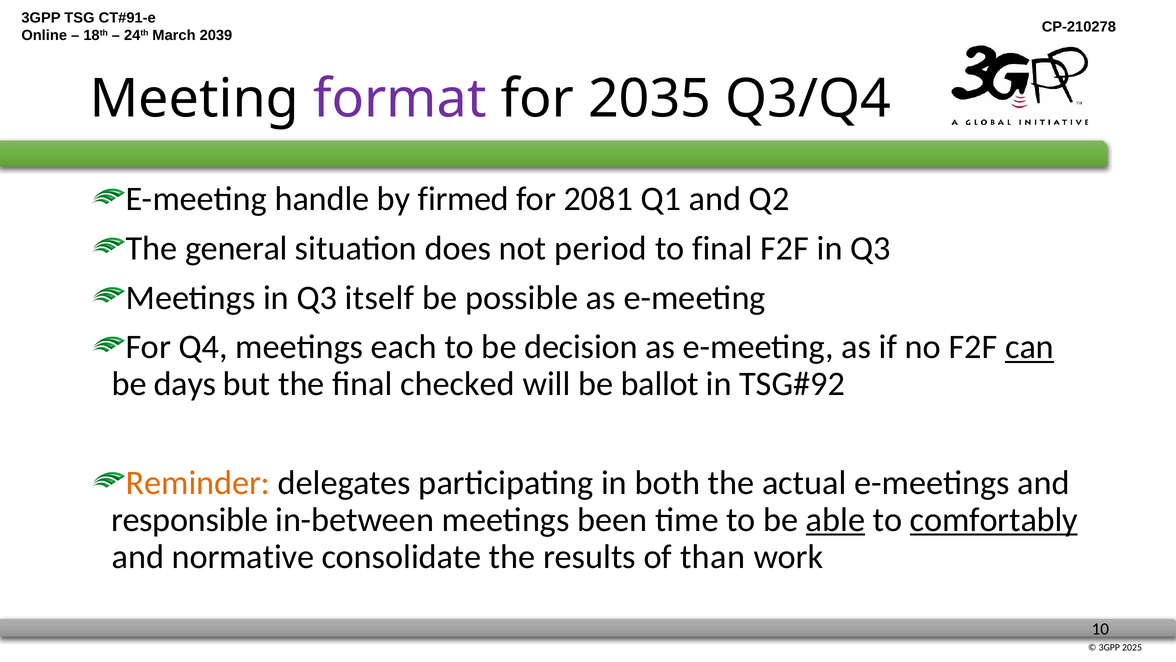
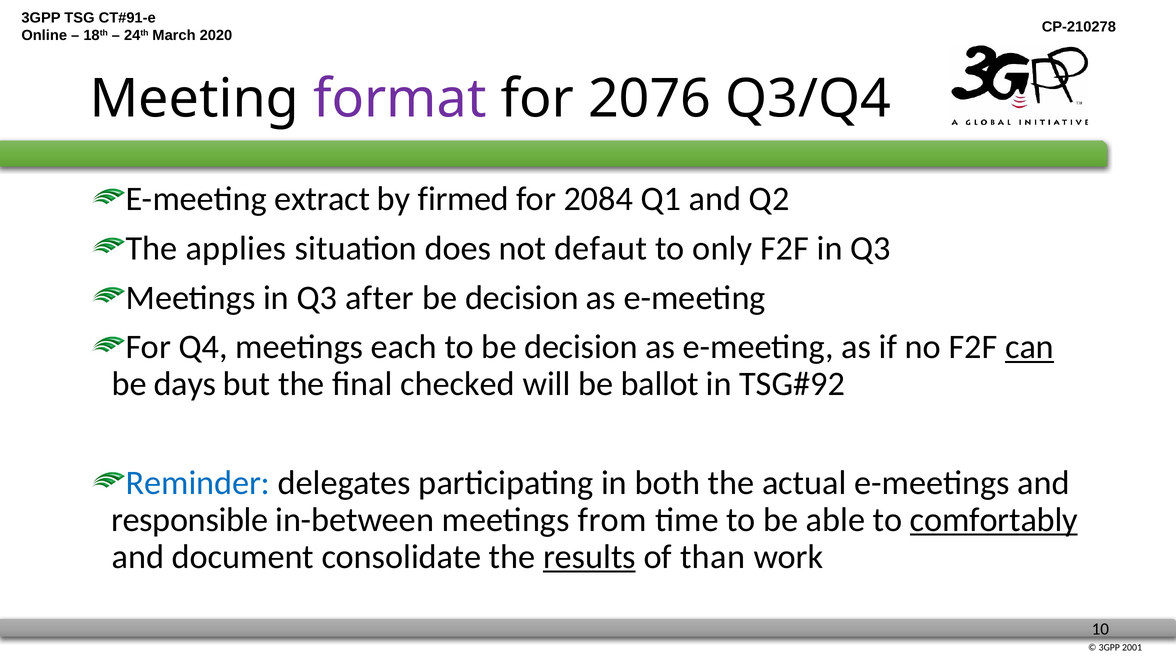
2039: 2039 -> 2020
2035: 2035 -> 2076
handle: handle -> extract
2081: 2081 -> 2084
general: general -> applies
period: period -> defaut
to final: final -> only
itself: itself -> after
possible at (522, 297): possible -> decision
Reminder colour: orange -> blue
been: been -> from
able underline: present -> none
normative: normative -> document
results underline: none -> present
2025: 2025 -> 2001
